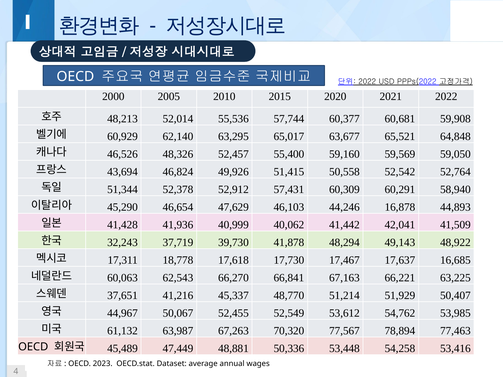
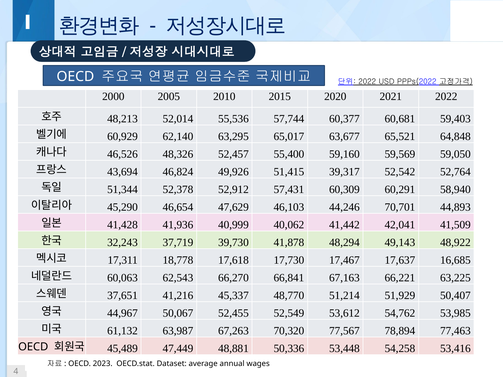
59,908: 59,908 -> 59,403
50,558: 50,558 -> 39,317
16,878: 16,878 -> 70,701
